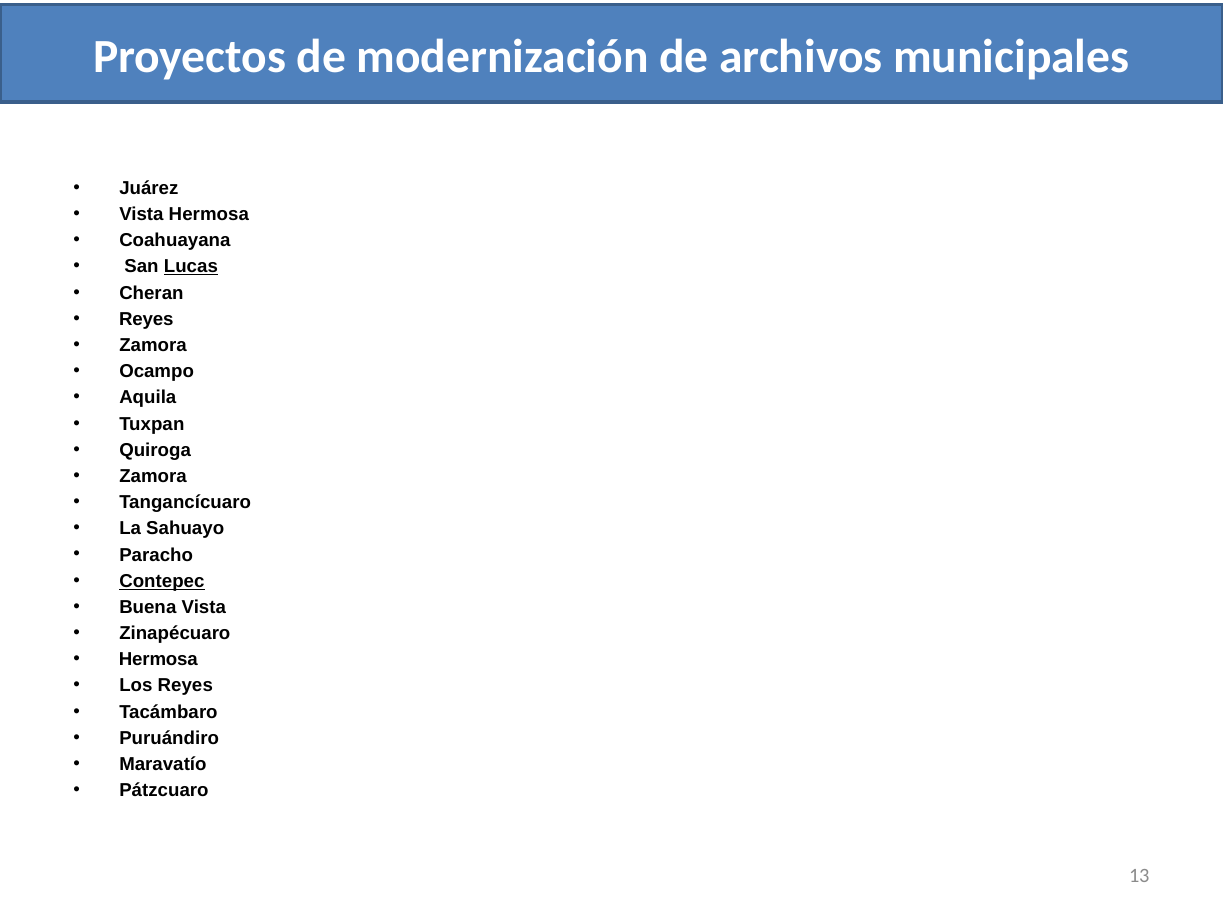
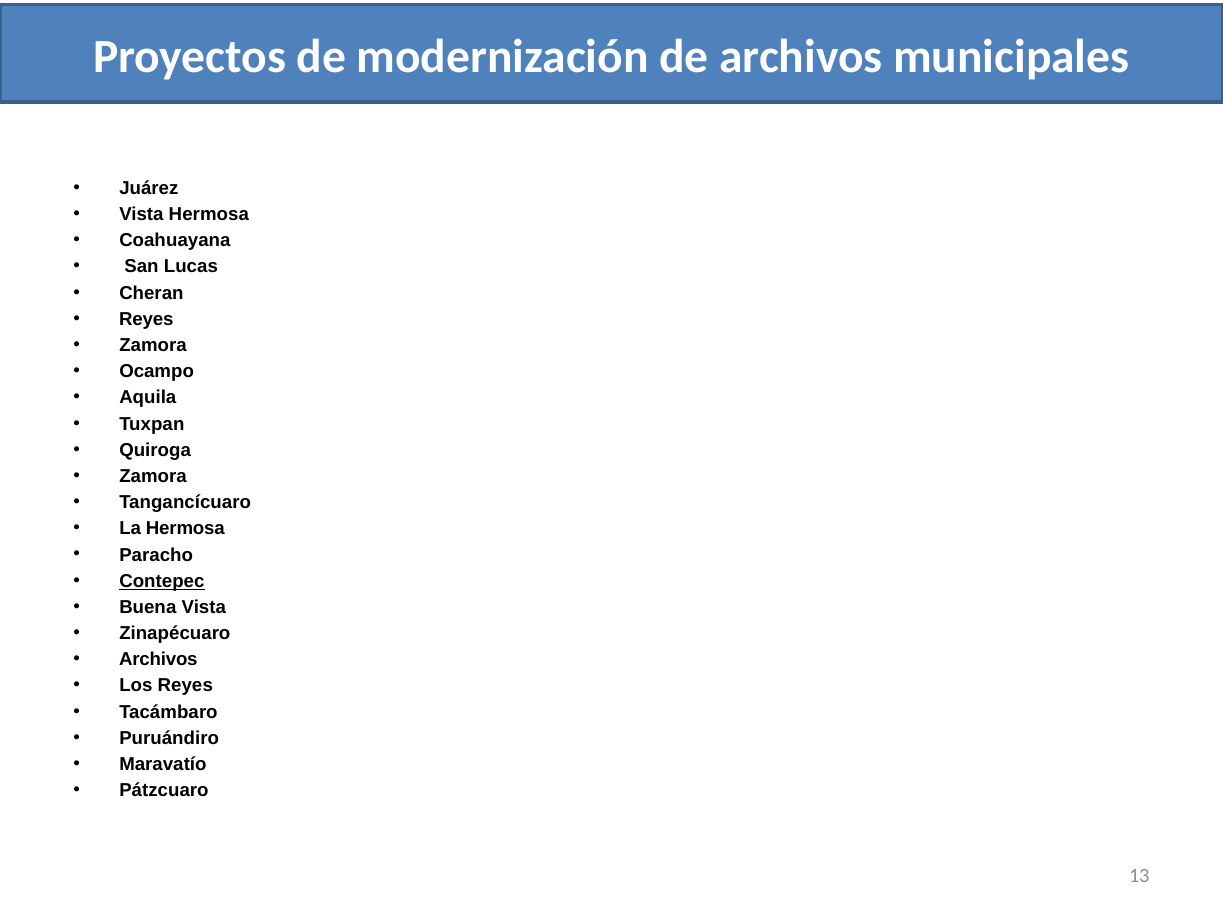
Lucas underline: present -> none
La Sahuayo: Sahuayo -> Hermosa
Hermosa at (158, 660): Hermosa -> Archivos
